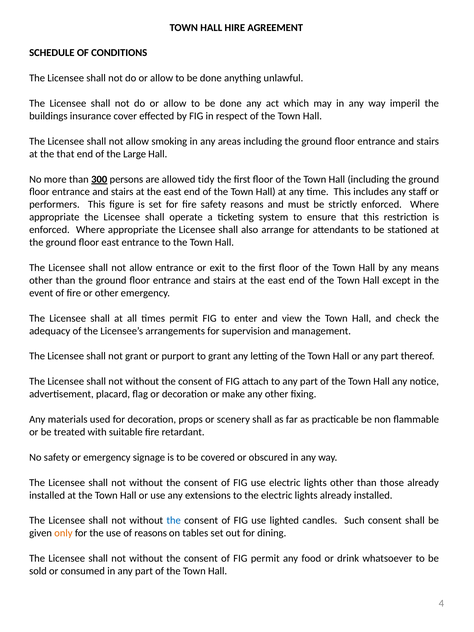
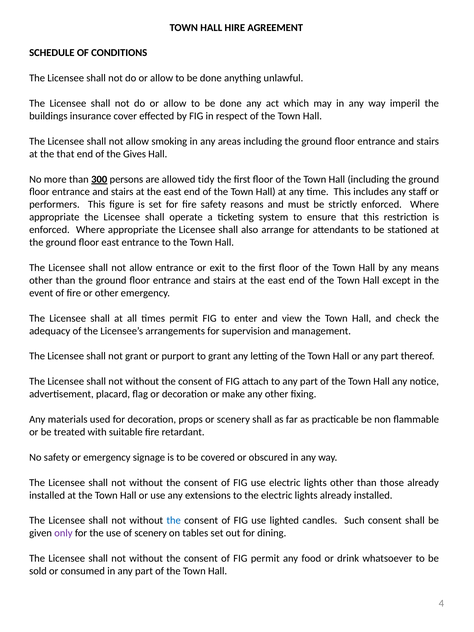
Large: Large -> Gives
only colour: orange -> purple
of reasons: reasons -> scenery
